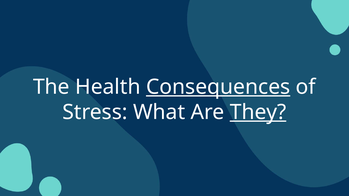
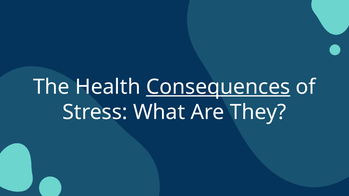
They underline: present -> none
